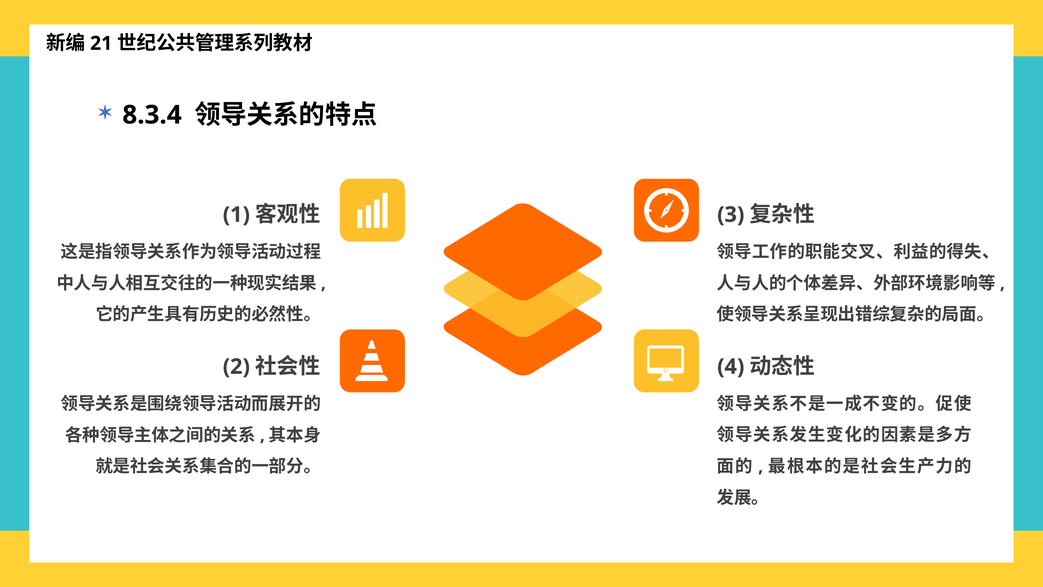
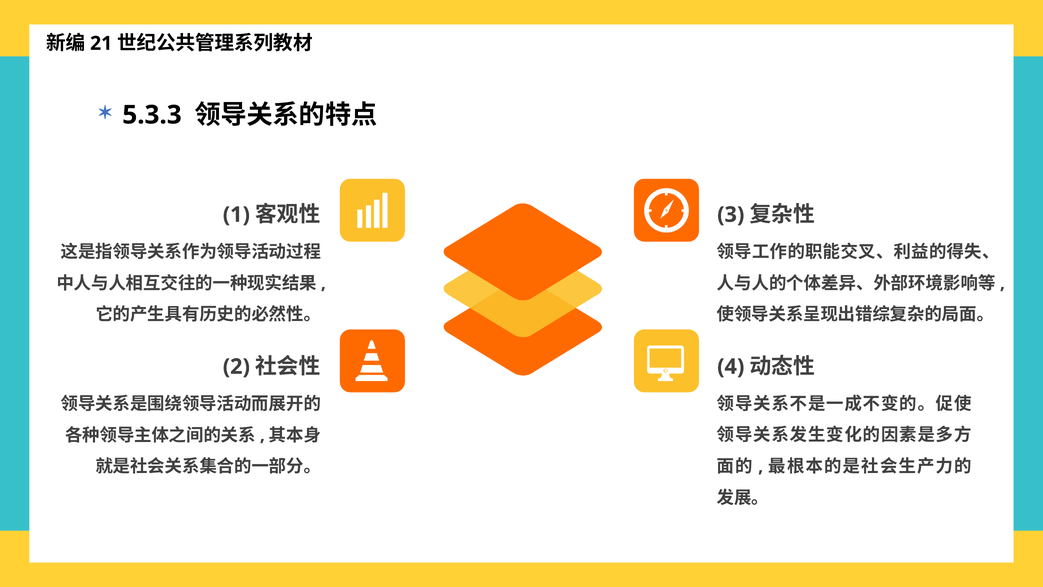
8.3.4: 8.3.4 -> 5.3.3
